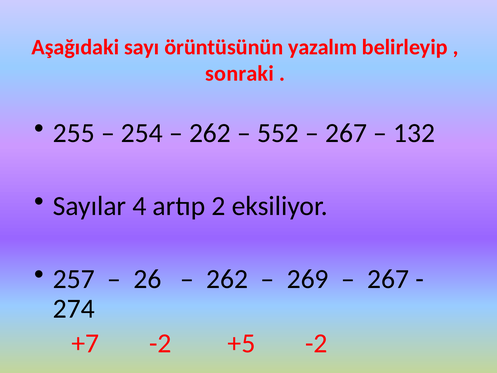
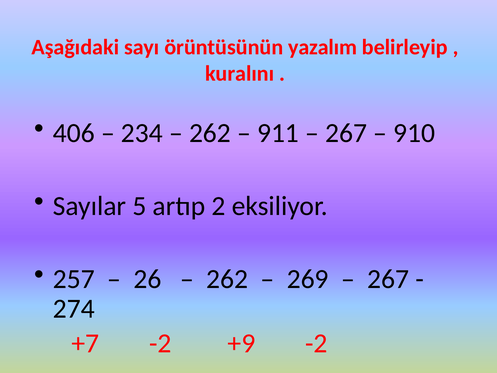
sonraki: sonraki -> kuralını
255: 255 -> 406
254: 254 -> 234
552: 552 -> 911
132: 132 -> 910
4: 4 -> 5
+5: +5 -> +9
